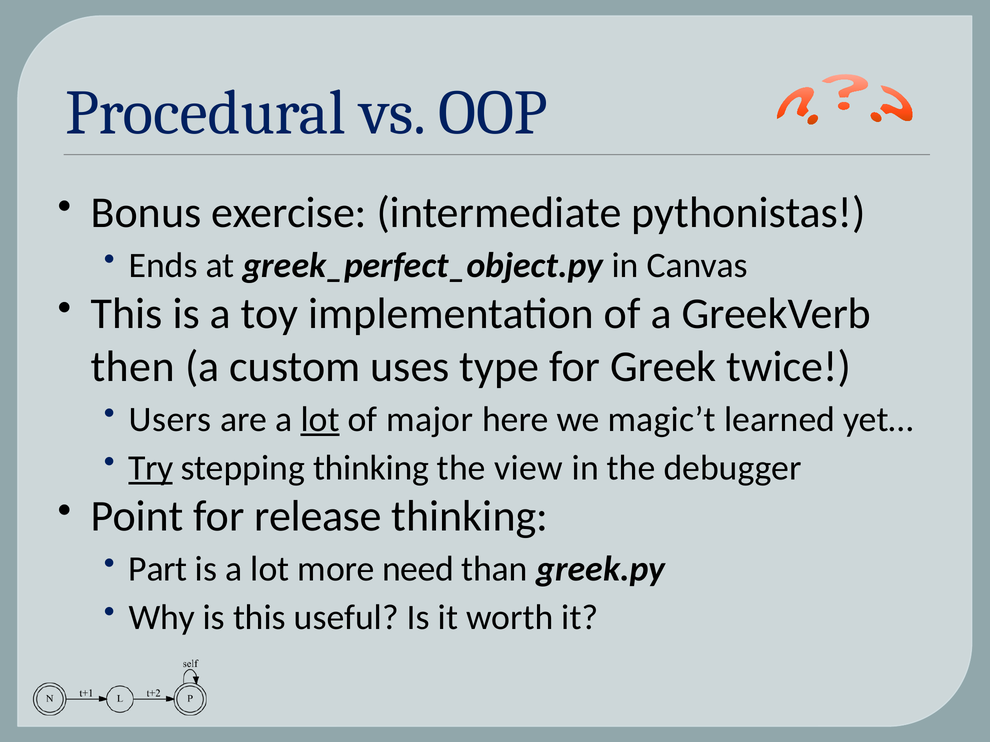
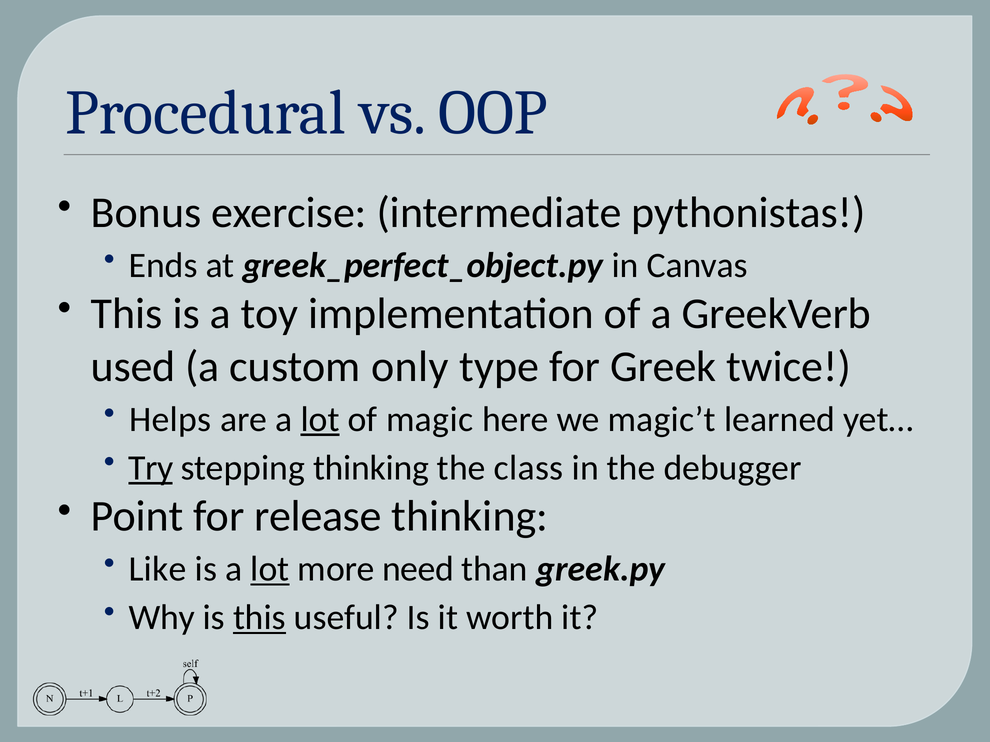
then: then -> used
uses: uses -> only
Users: Users -> Helps
major: major -> magic
view: view -> class
Part: Part -> Like
lot at (270, 569) underline: none -> present
this at (259, 618) underline: none -> present
